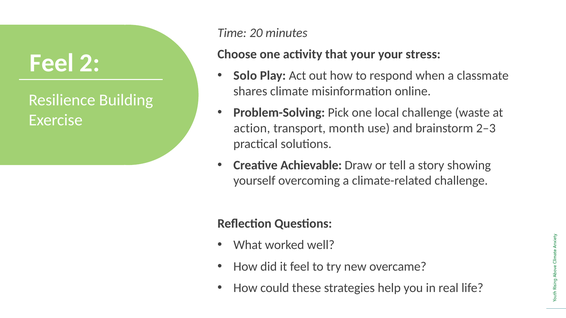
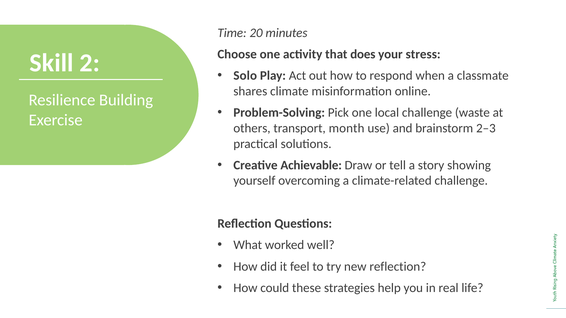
that your: your -> does
Feel at (52, 63): Feel -> Skill
action: action -> others
new overcame: overcame -> reflection
